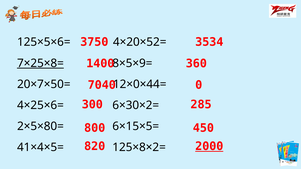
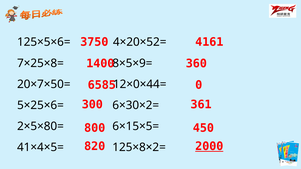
3534: 3534 -> 4161
7×25×8= underline: present -> none
7040: 7040 -> 6585
285: 285 -> 361
4×25×6=: 4×25×6= -> 5×25×6=
